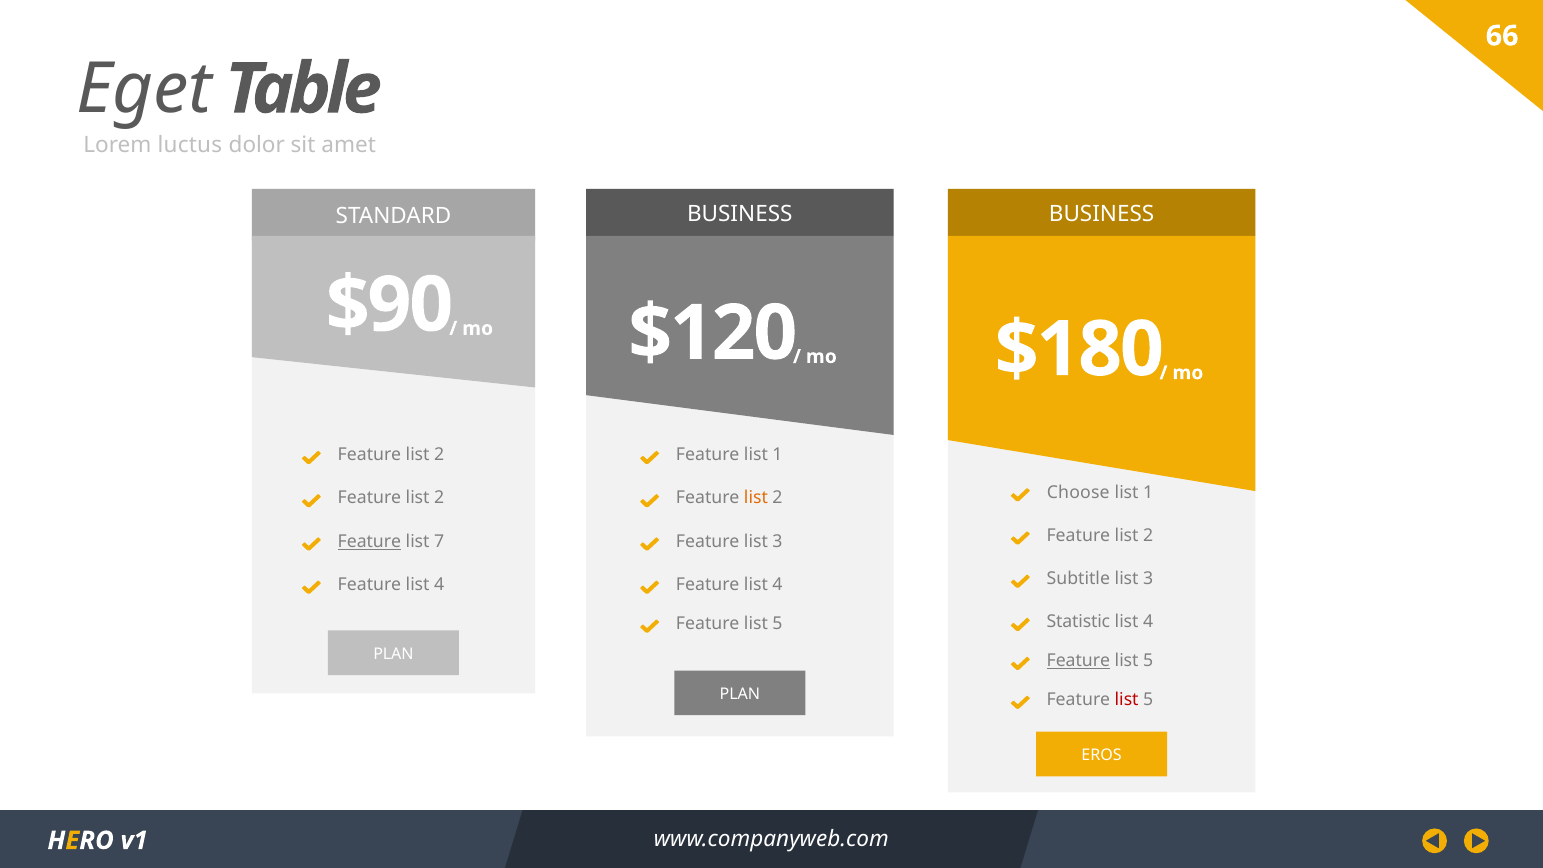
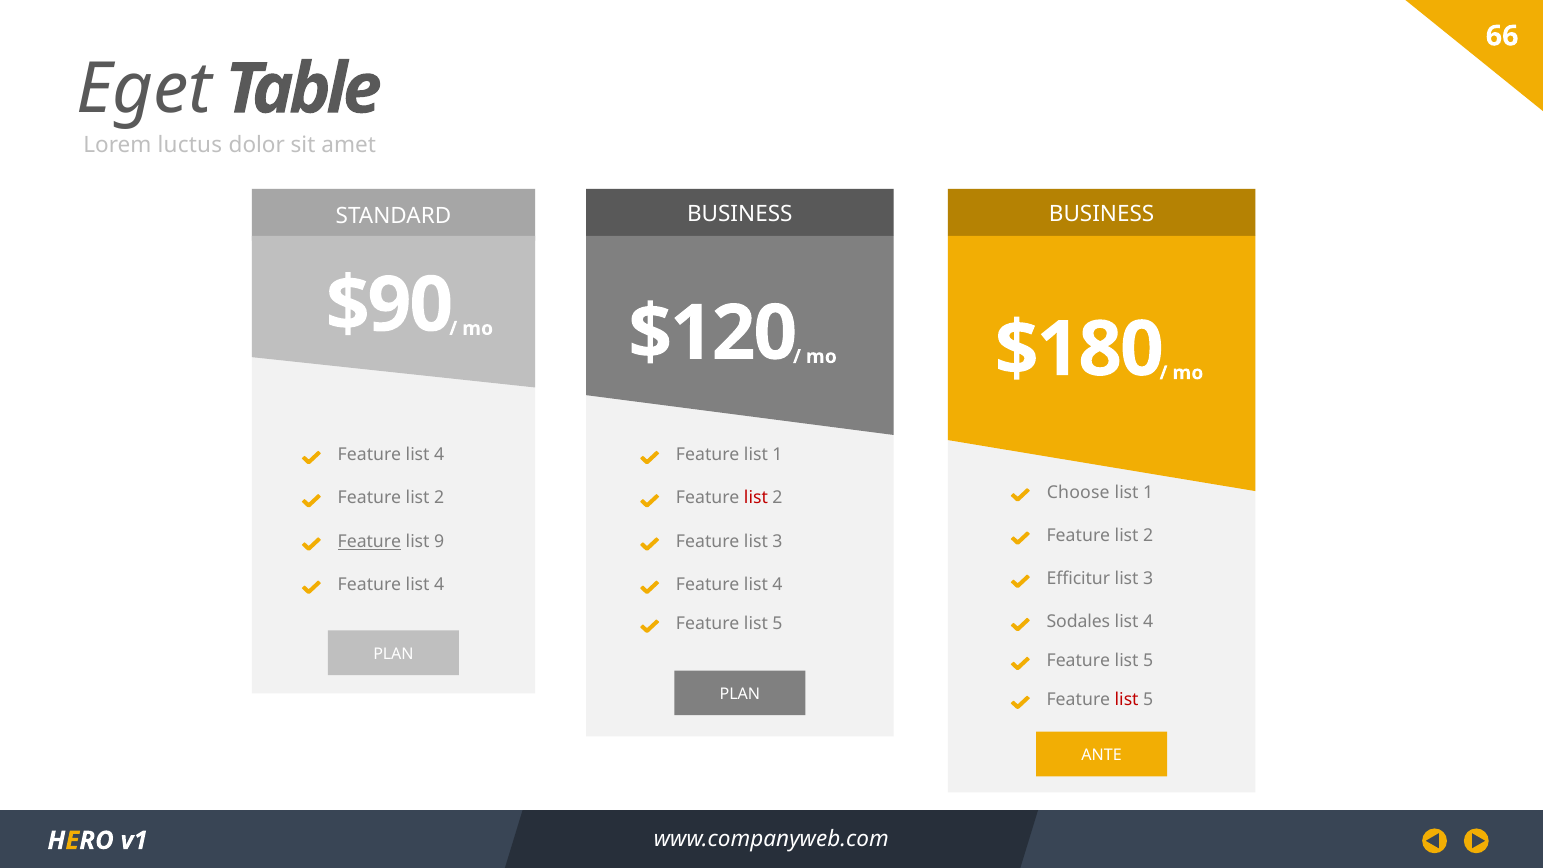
2 at (439, 455): 2 -> 4
list at (756, 498) colour: orange -> red
7: 7 -> 9
Subtitle: Subtitle -> Efficitur
Statistic: Statistic -> Sodales
Feature at (1078, 661) underline: present -> none
EROS: EROS -> ANTE
